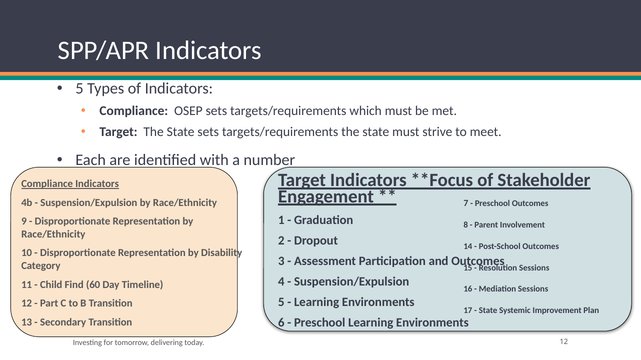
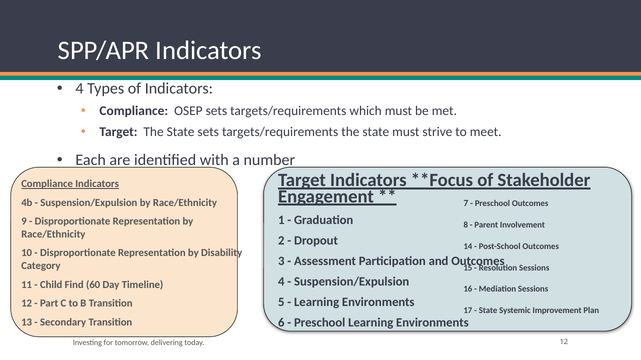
5 at (80, 89): 5 -> 4
